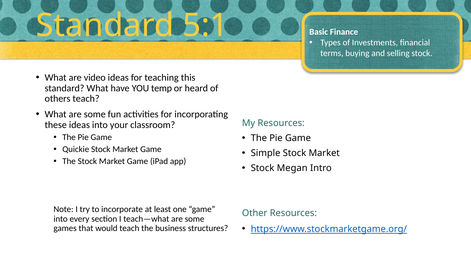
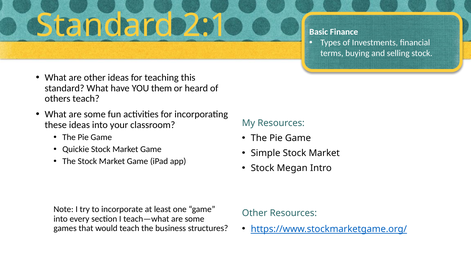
5:1: 5:1 -> 2:1
are video: video -> other
temp: temp -> them
